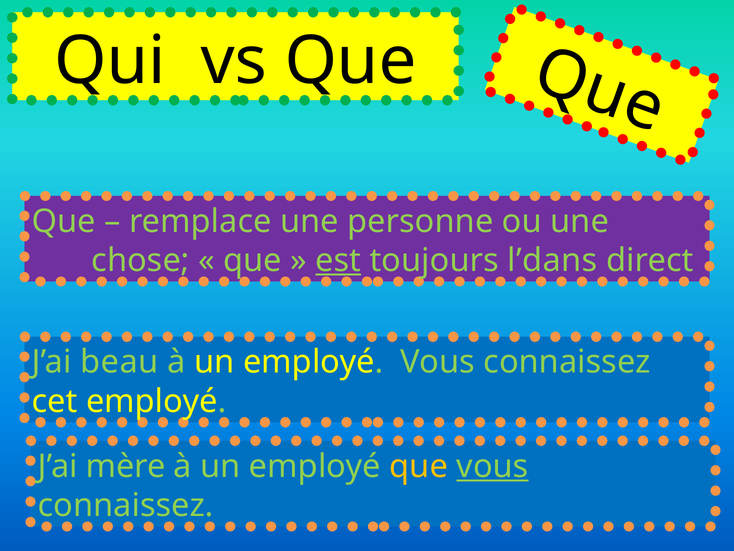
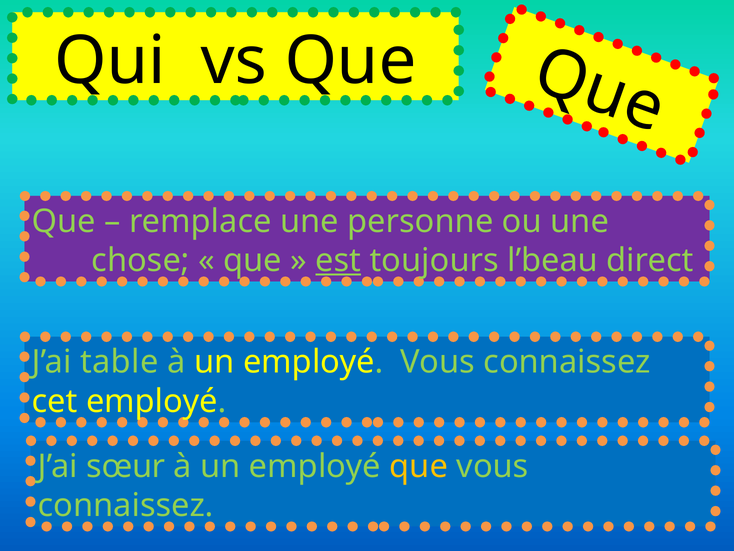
l’dans: l’dans -> l’beau
beau: beau -> table
mère: mère -> sœur
vous at (492, 466) underline: present -> none
